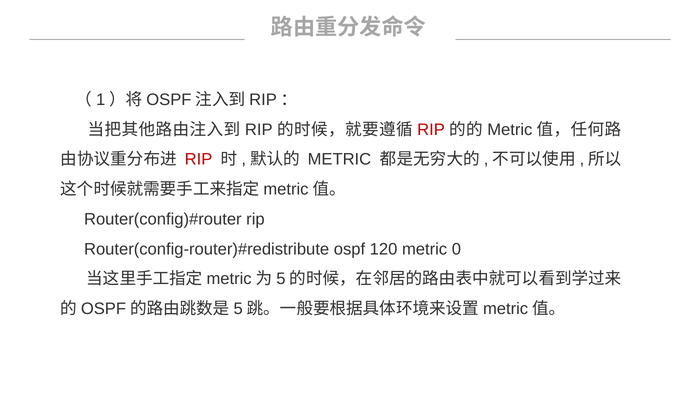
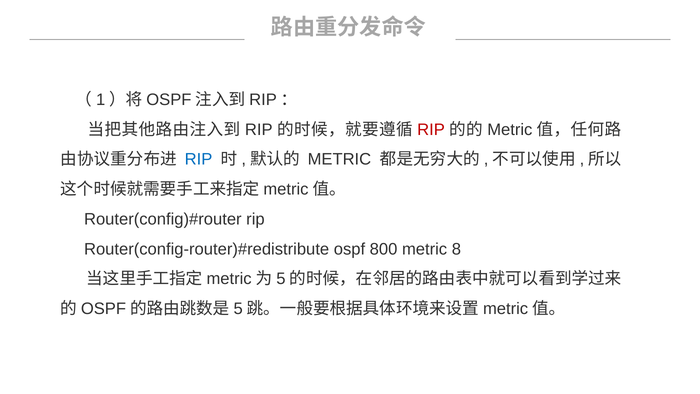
RIP at (199, 159) colour: red -> blue
120: 120 -> 800
0: 0 -> 8
